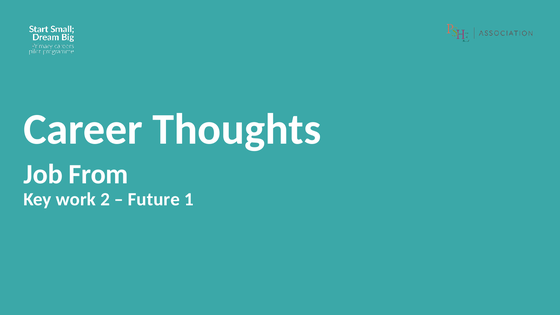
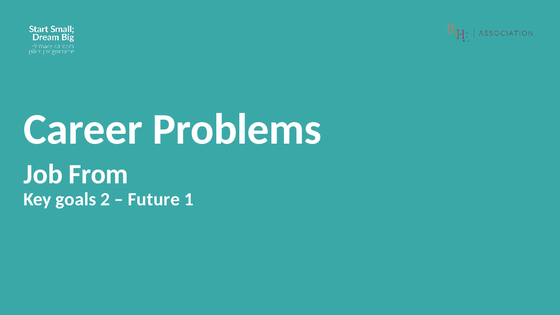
Thoughts: Thoughts -> Problems
work: work -> goals
